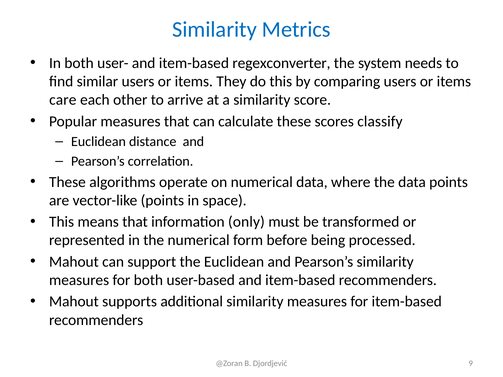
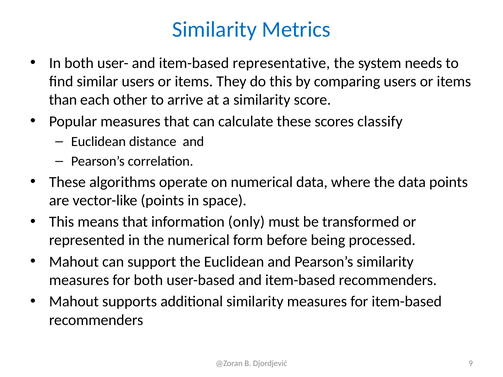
regexconverter: regexconverter -> representative
care: care -> than
